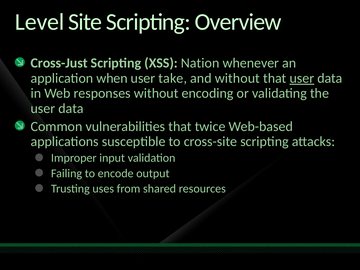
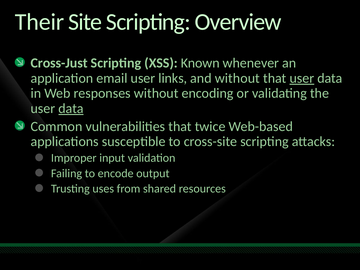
Level: Level -> Their
Nation: Nation -> Known
when: when -> email
take: take -> links
data at (71, 108) underline: none -> present
